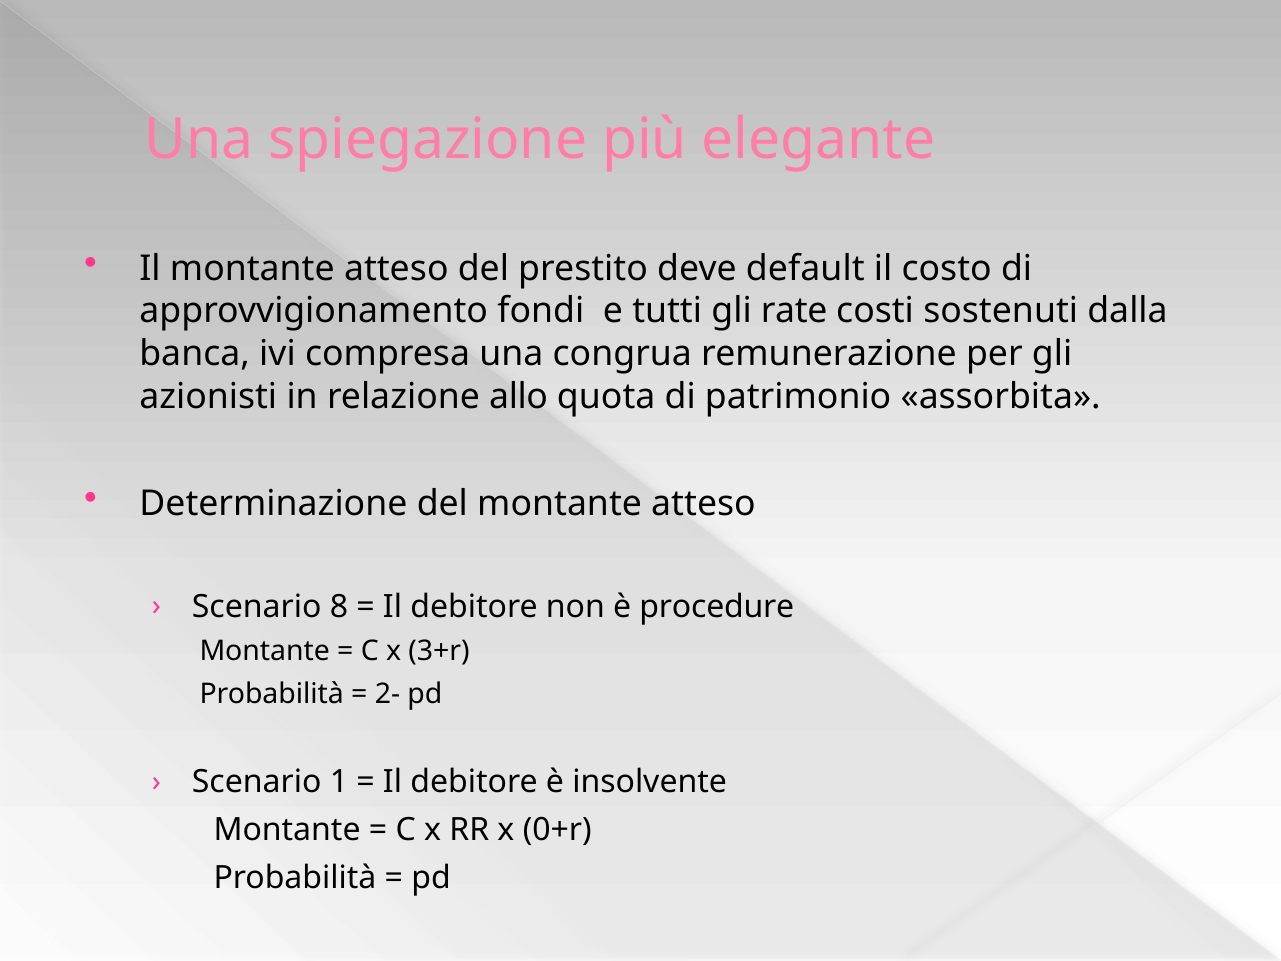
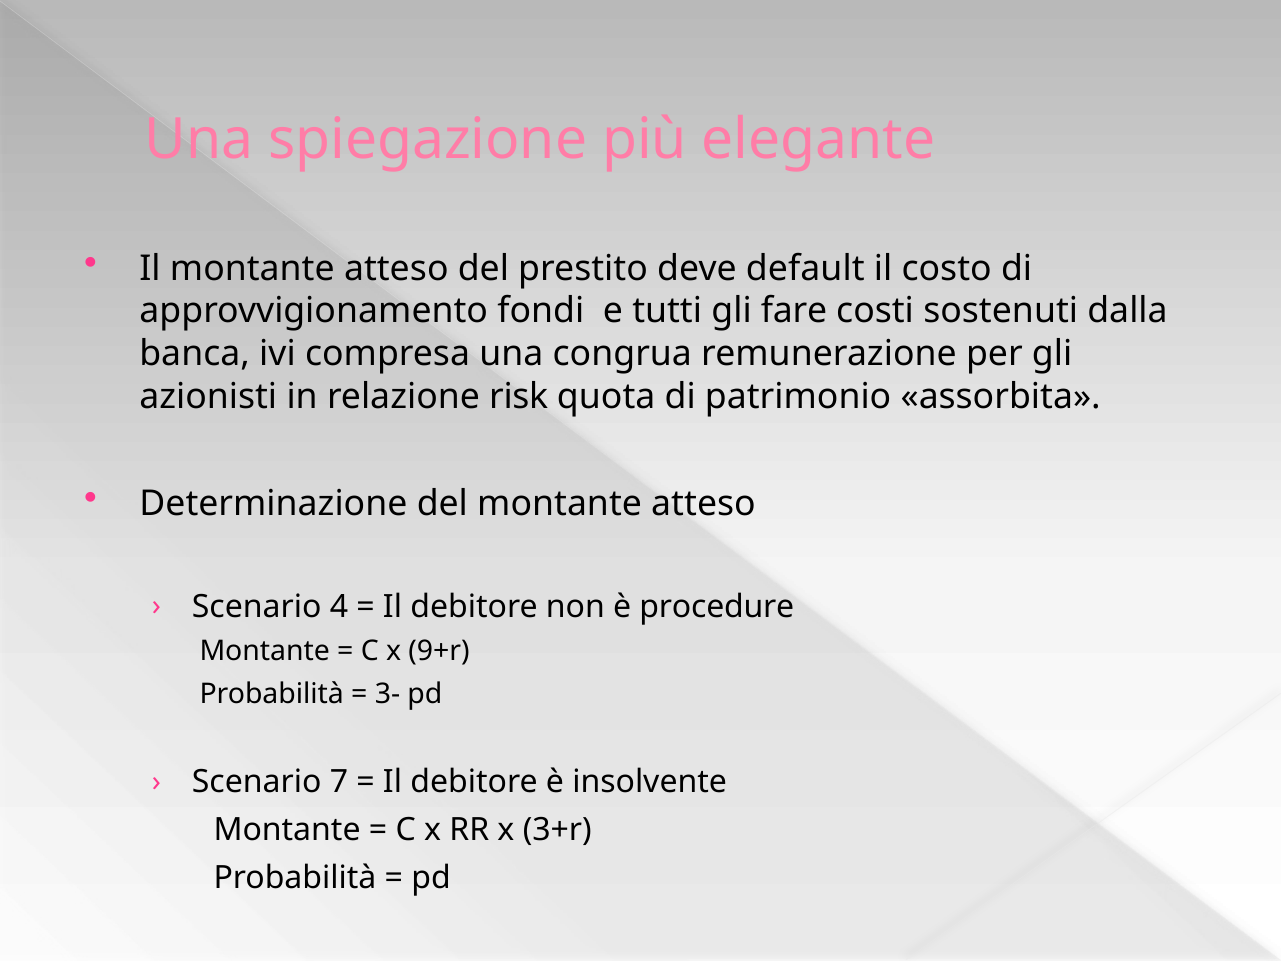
rate: rate -> fare
allo: allo -> risk
8: 8 -> 4
3+r: 3+r -> 9+r
2-: 2- -> 3-
1: 1 -> 7
0+r: 0+r -> 3+r
